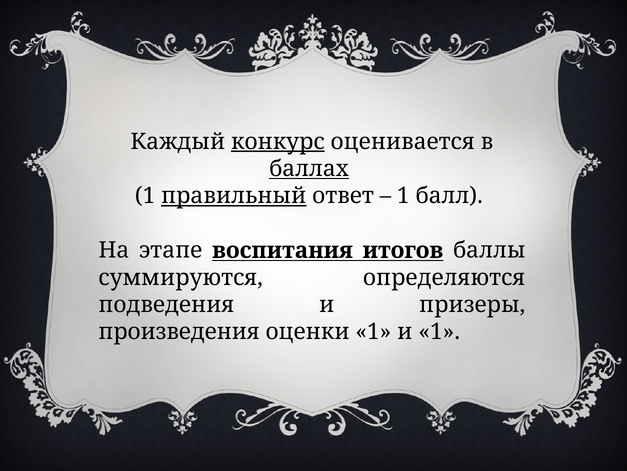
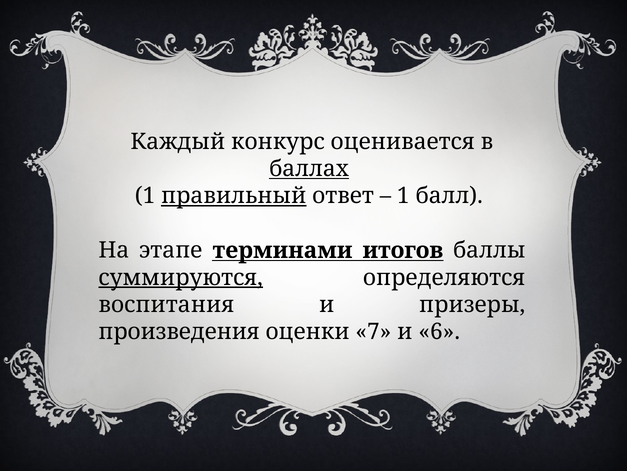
конкурс underline: present -> none
воспитания: воспитания -> терминами
суммируются underline: none -> present
подведения: подведения -> воспитания
оценки 1: 1 -> 7
и 1: 1 -> 6
